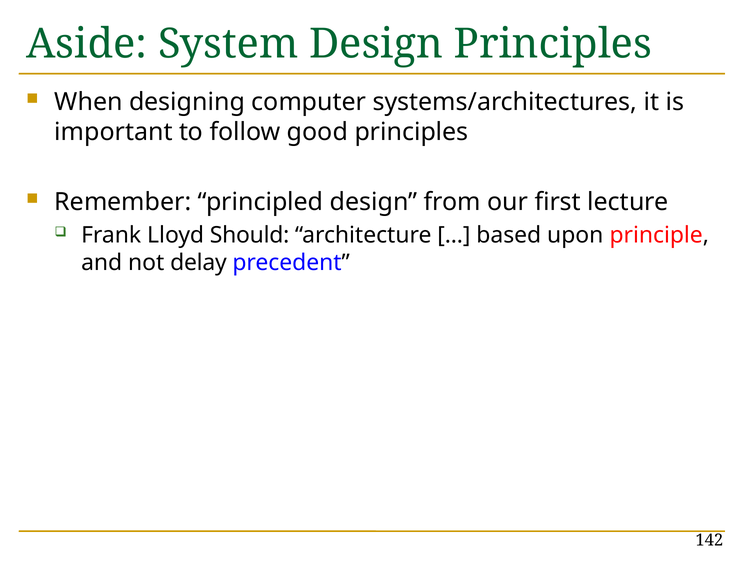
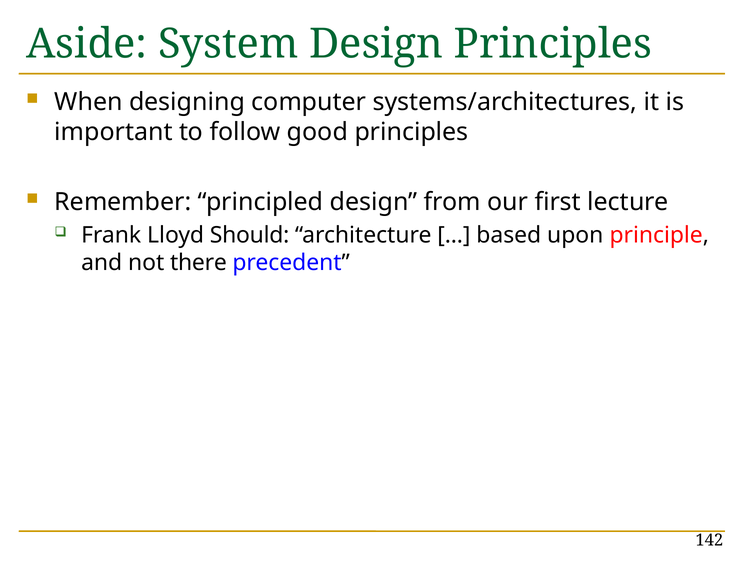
delay: delay -> there
